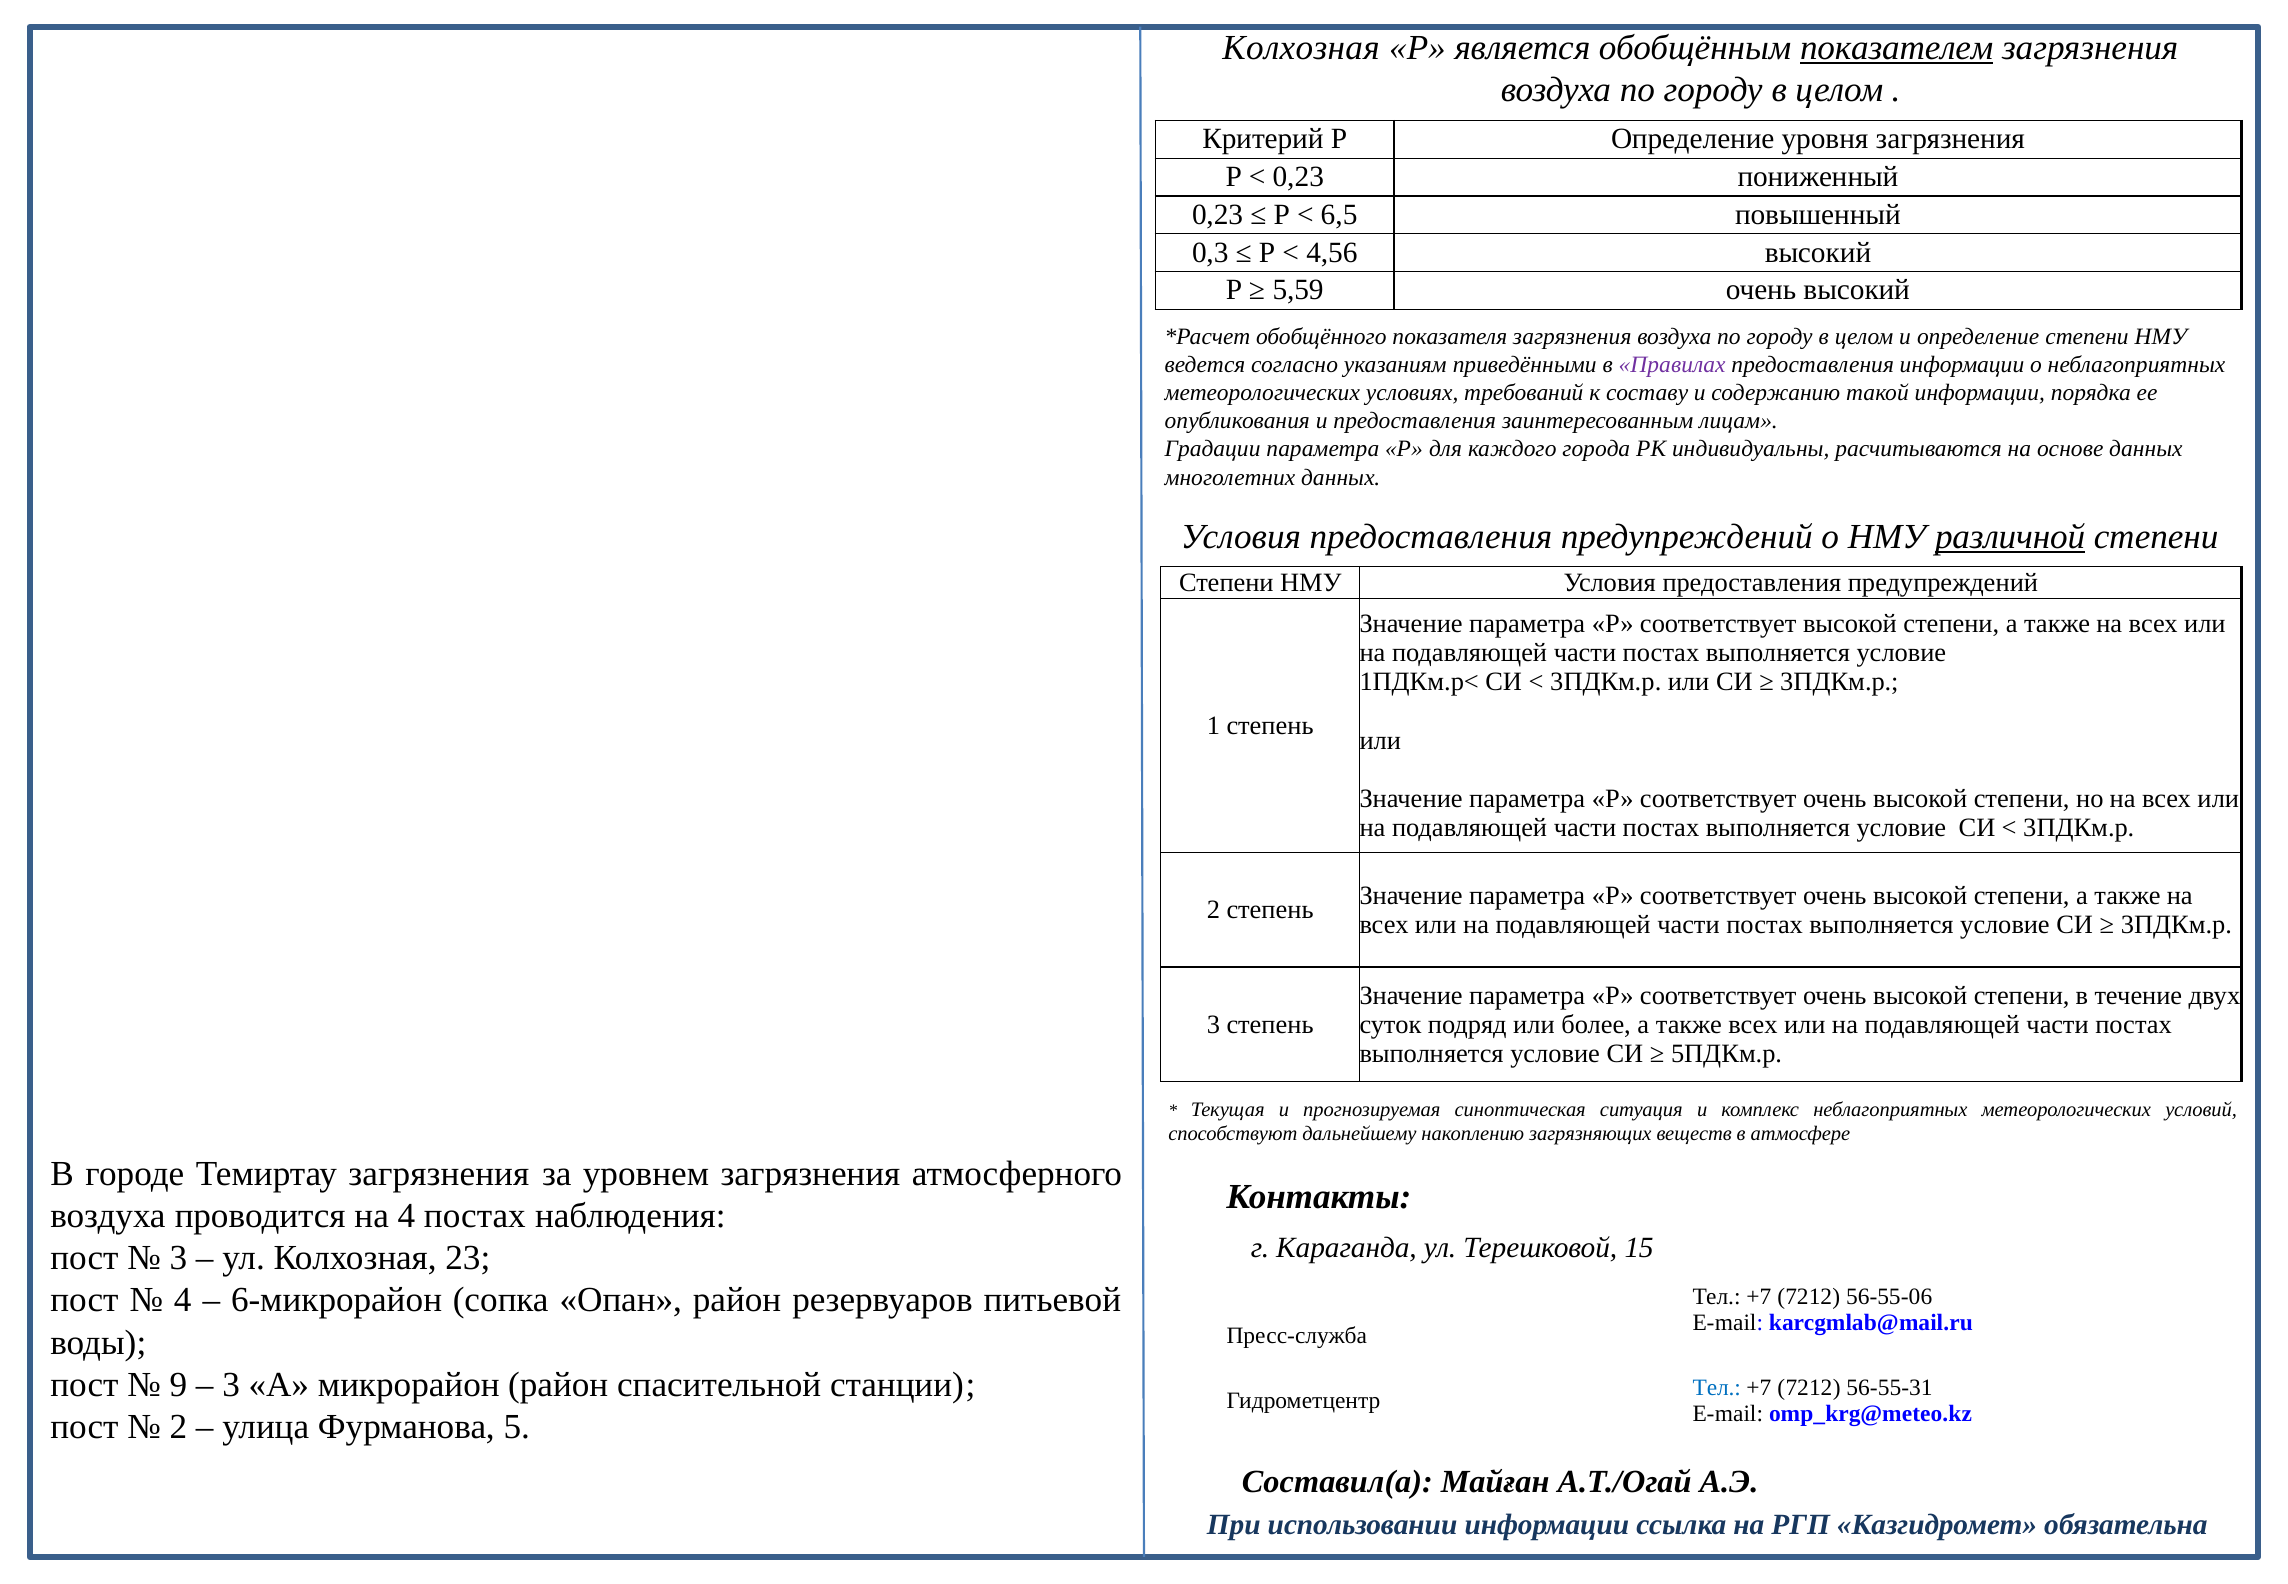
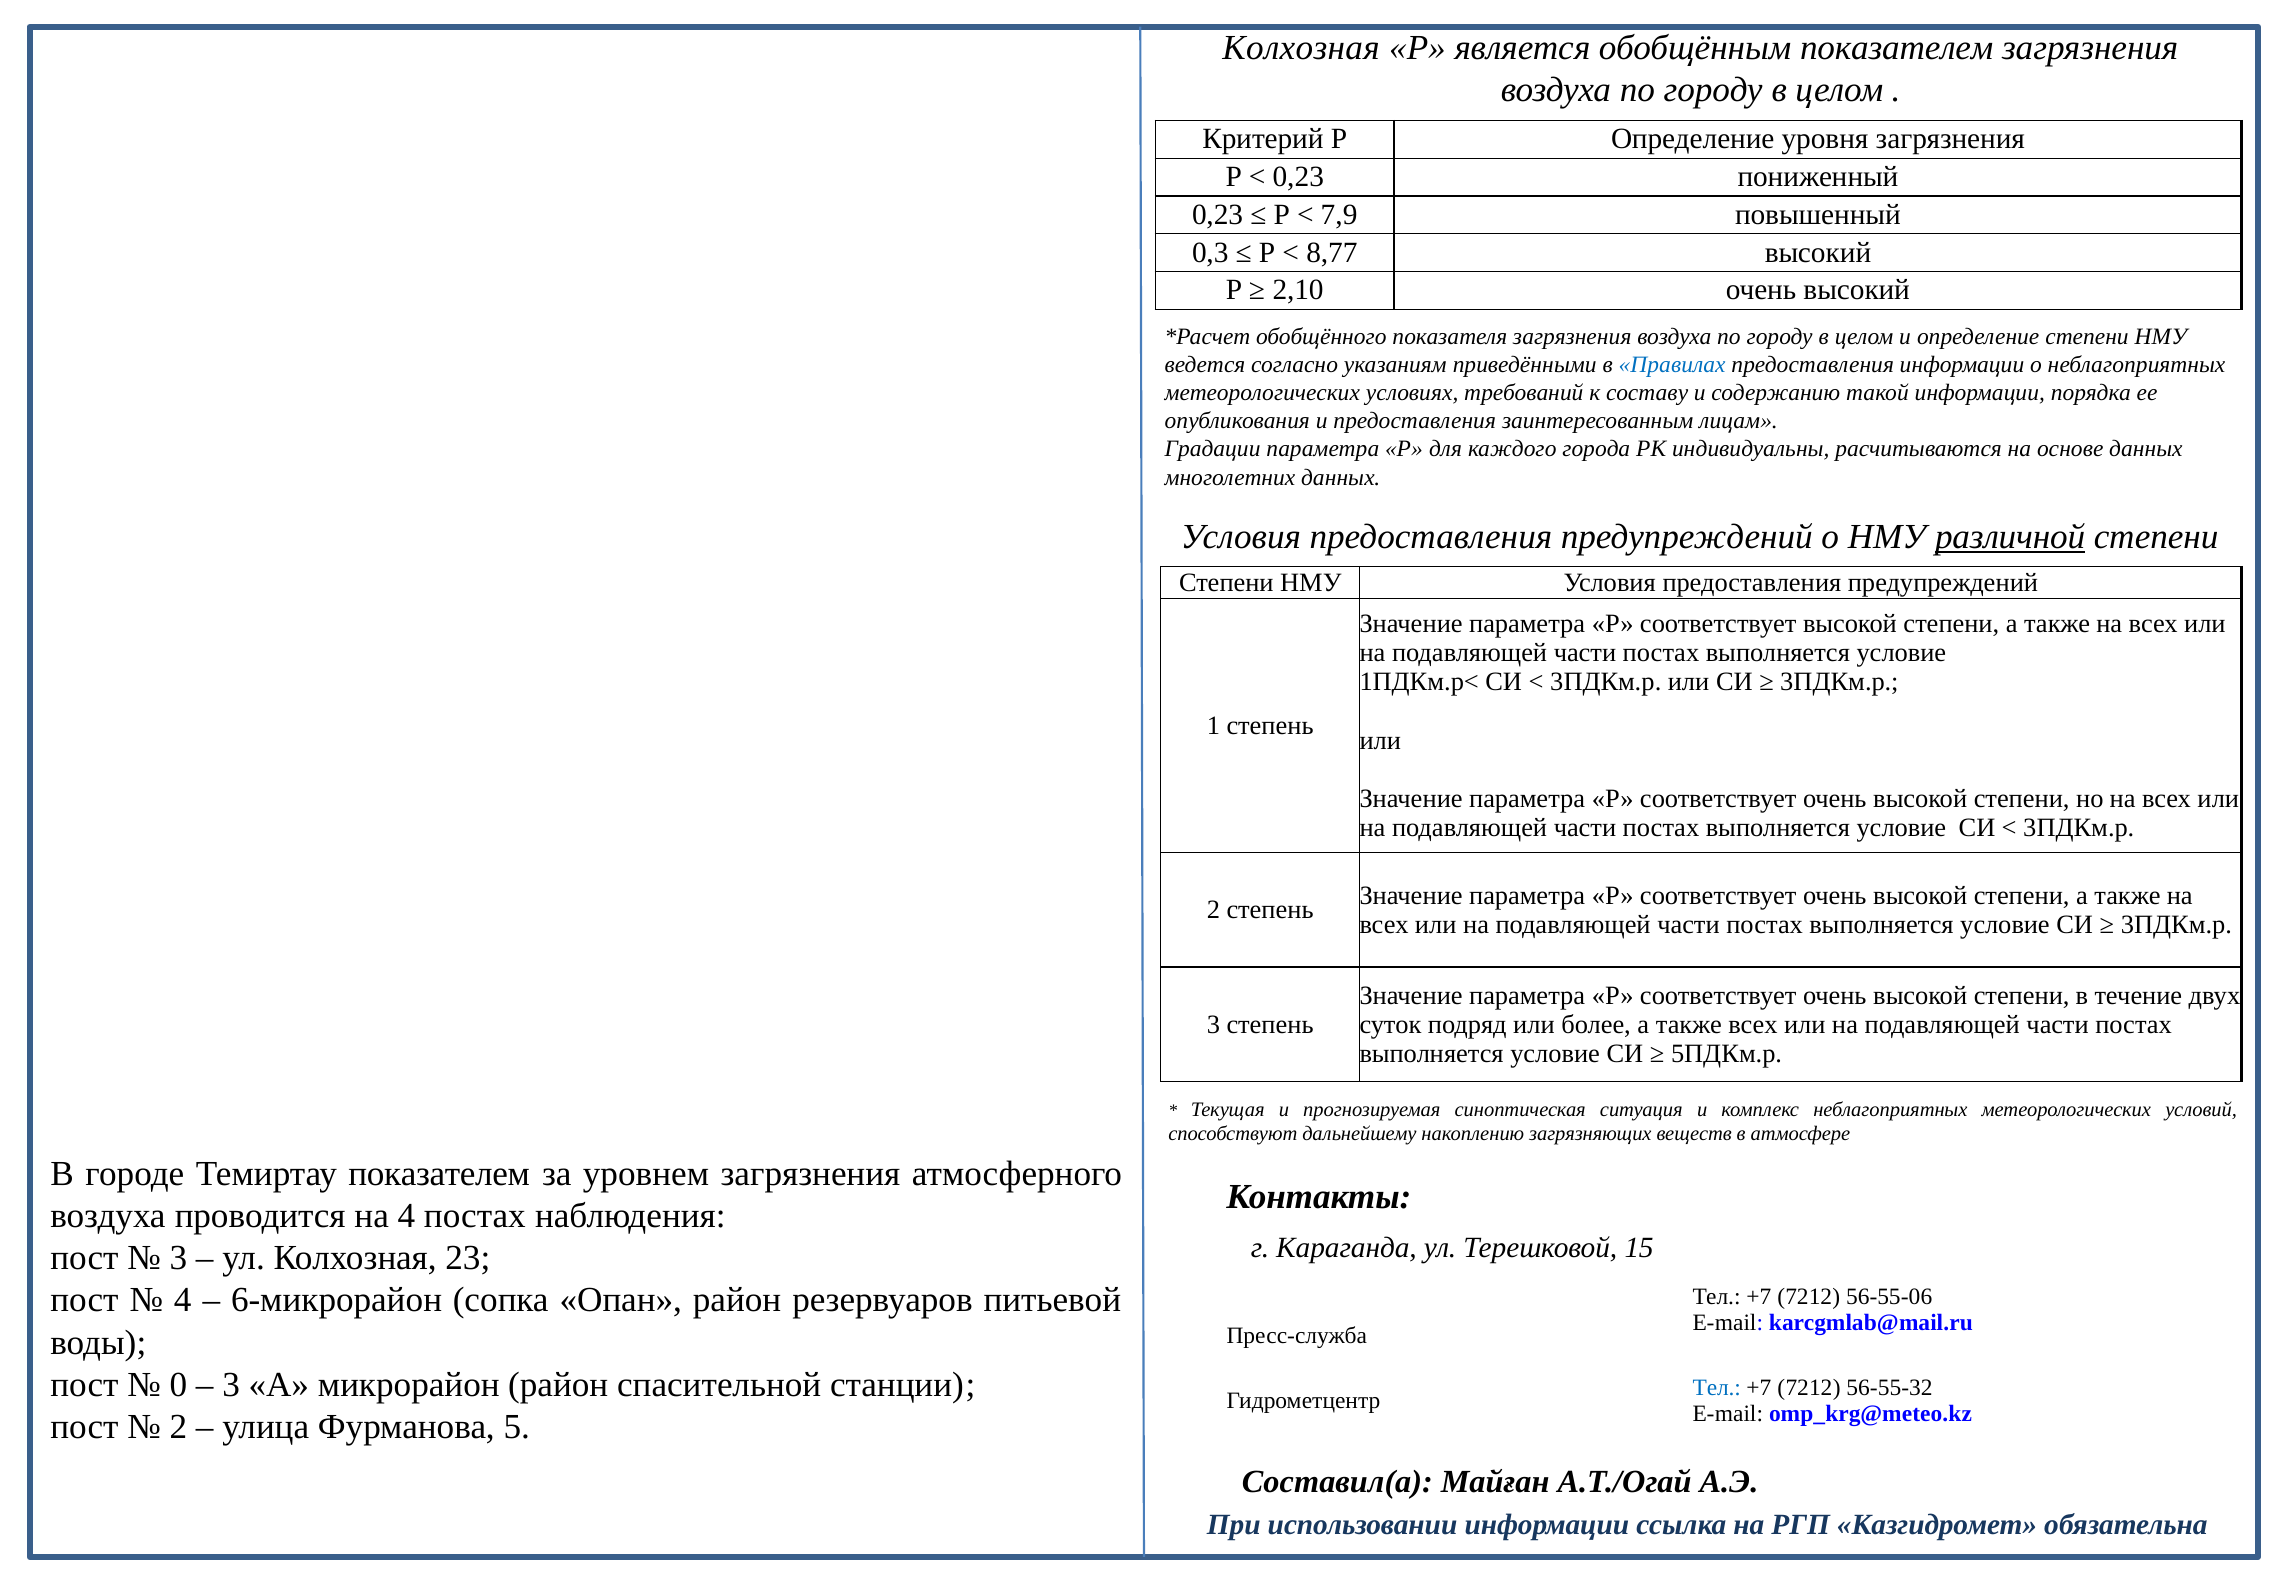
показателем at (1897, 48) underline: present -> none
6,5: 6,5 -> 7,9
4,56: 4,56 -> 8,77
5,59: 5,59 -> 2,10
Правилах colour: purple -> blue
Темиртау загрязнения: загрязнения -> показателем
9: 9 -> 0
56-55-31: 56-55-31 -> 56-55-32
